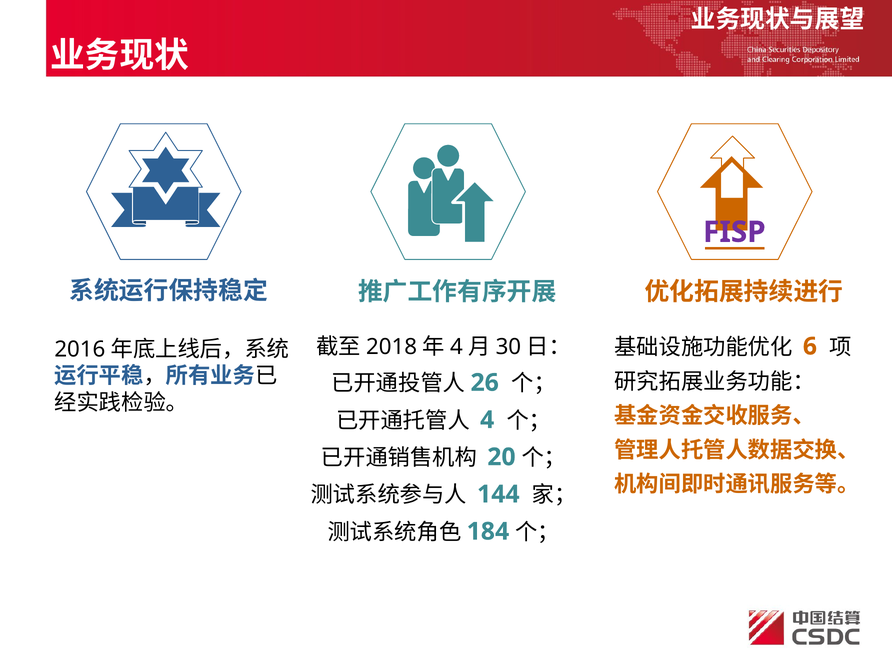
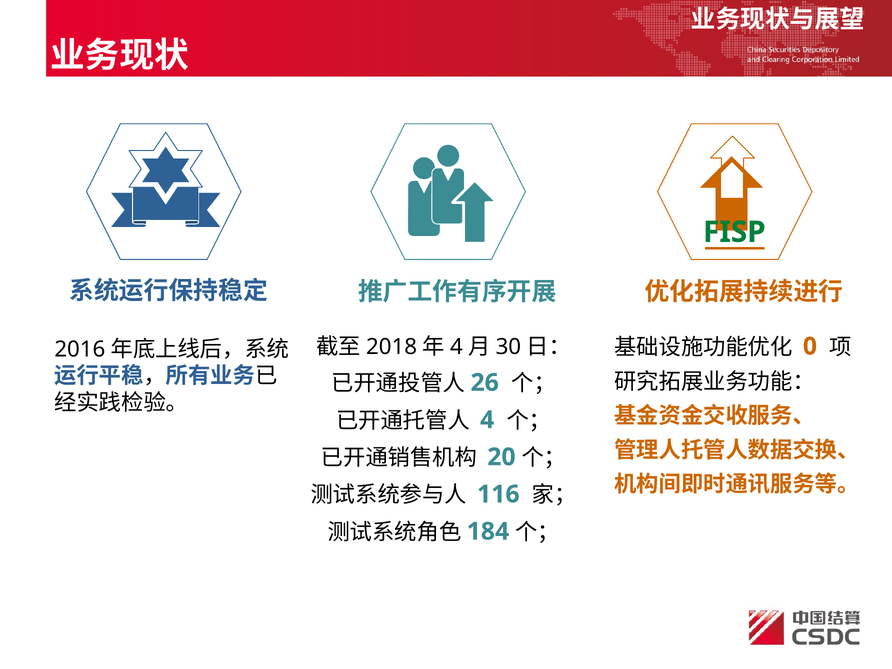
FISP colour: purple -> green
6: 6 -> 0
144: 144 -> 116
